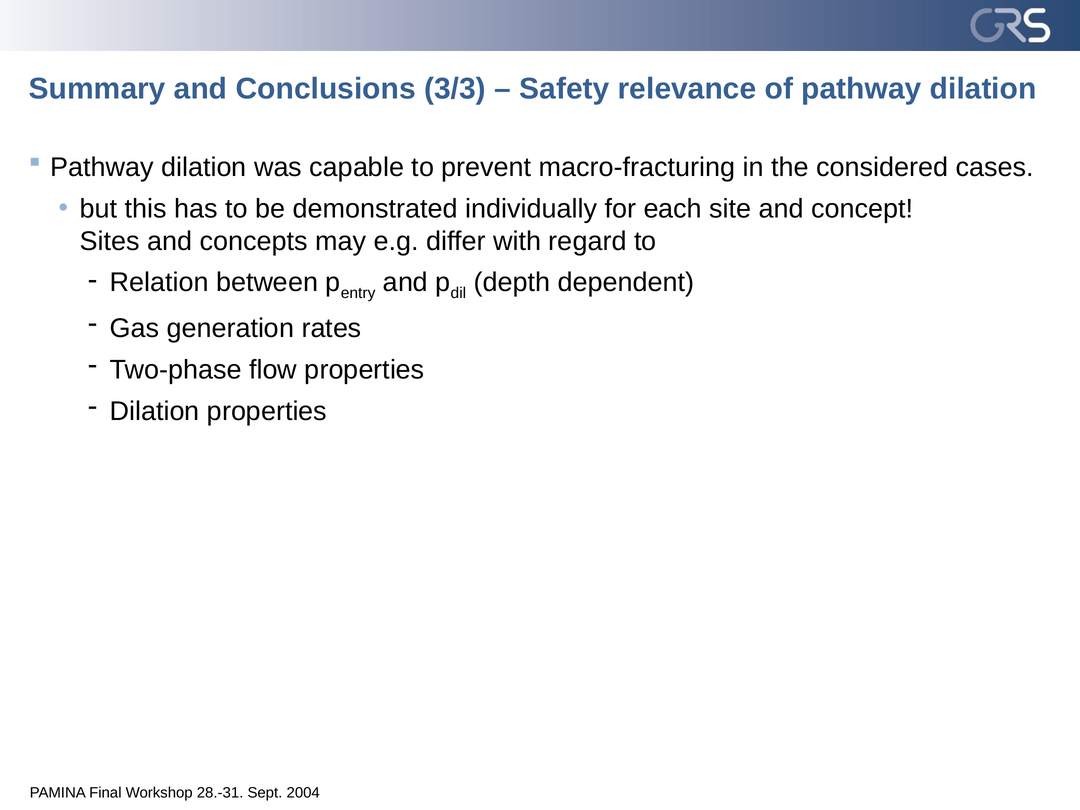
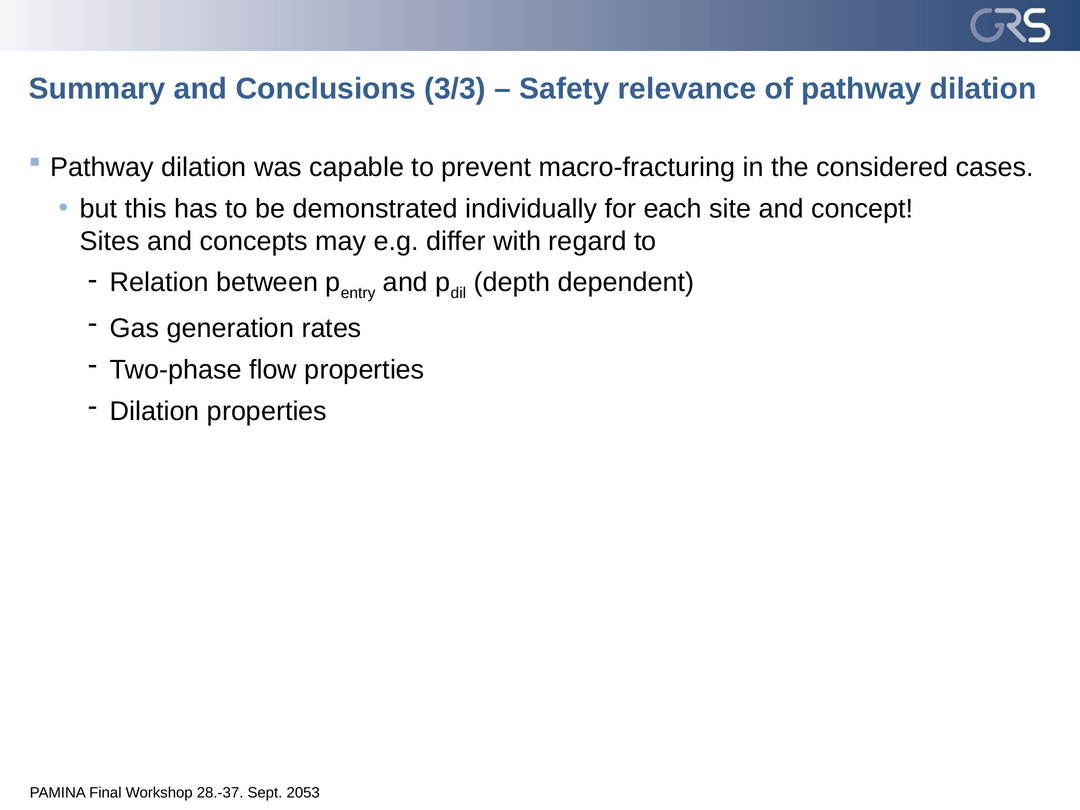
28.-31: 28.-31 -> 28.-37
2004: 2004 -> 2053
